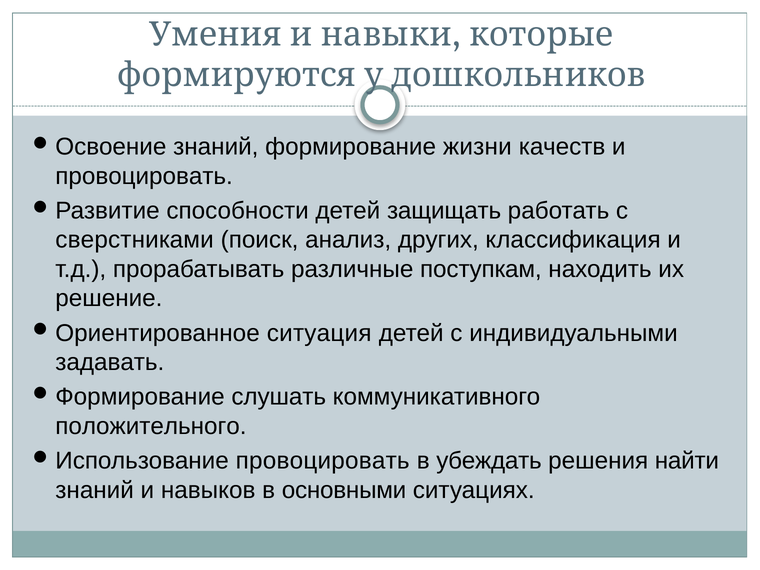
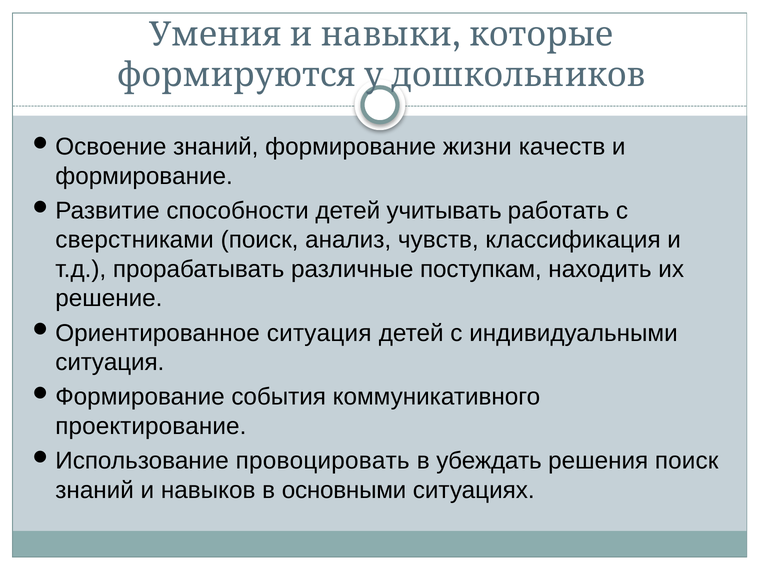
провоцировать at (144, 176): провоцировать -> формирование
защищать: защищать -> учитывать
других: других -> чувств
задавать at (110, 362): задавать -> ситуация
слушать: слушать -> события
положительного: положительного -> проектирование
решения найти: найти -> поиск
